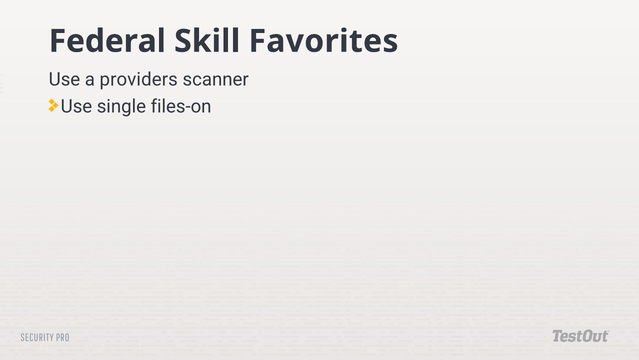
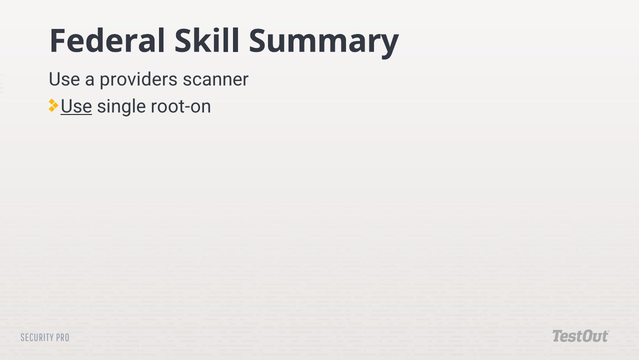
Favorites: Favorites -> Summary
Use at (76, 106) underline: none -> present
files-on: files-on -> root-on
